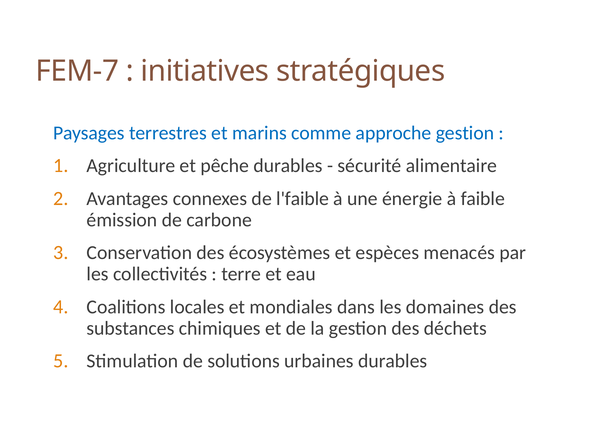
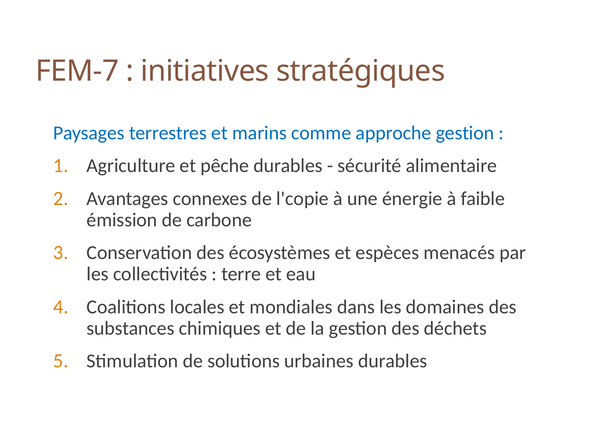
l'faible: l'faible -> l'copie
